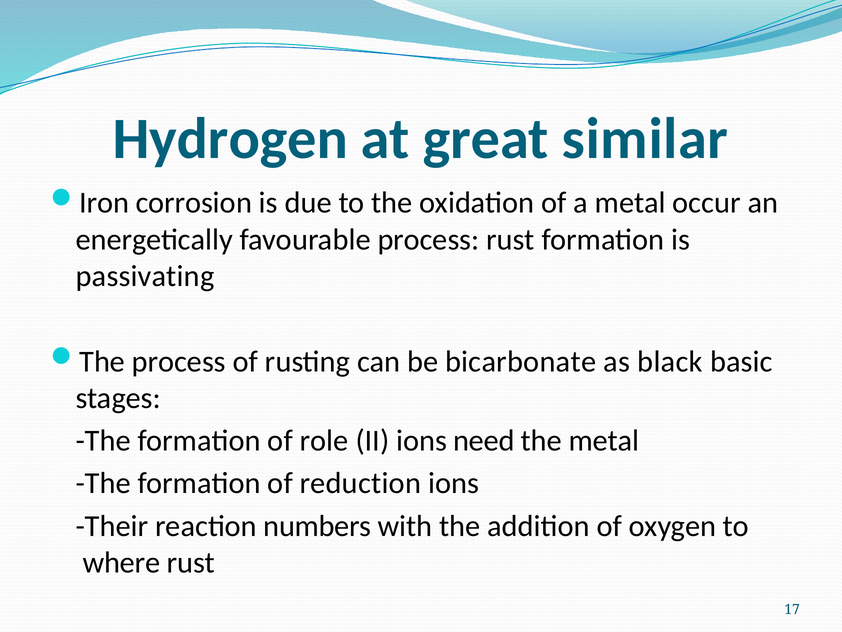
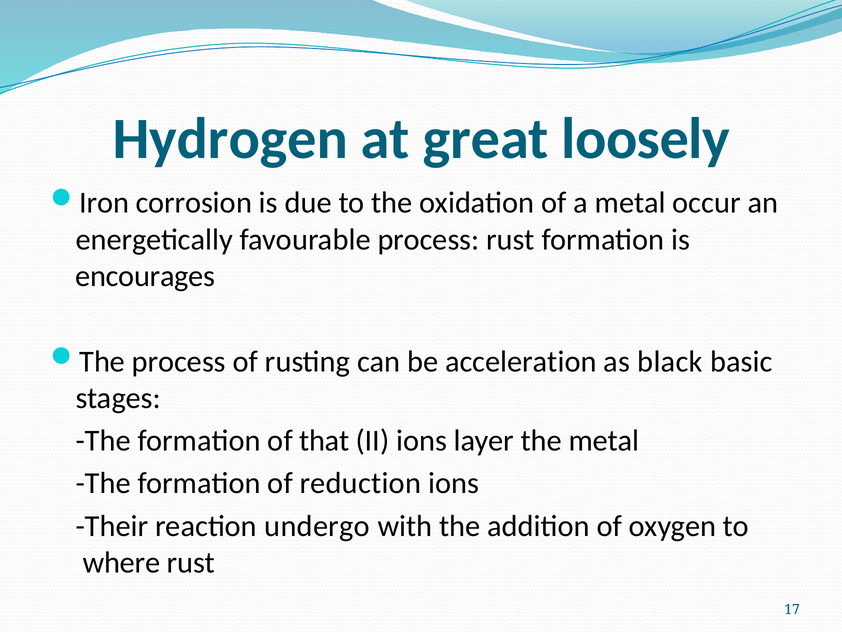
similar: similar -> loosely
passivating: passivating -> encourages
bicarbonate: bicarbonate -> acceleration
role: role -> that
need: need -> layer
numbers: numbers -> undergo
